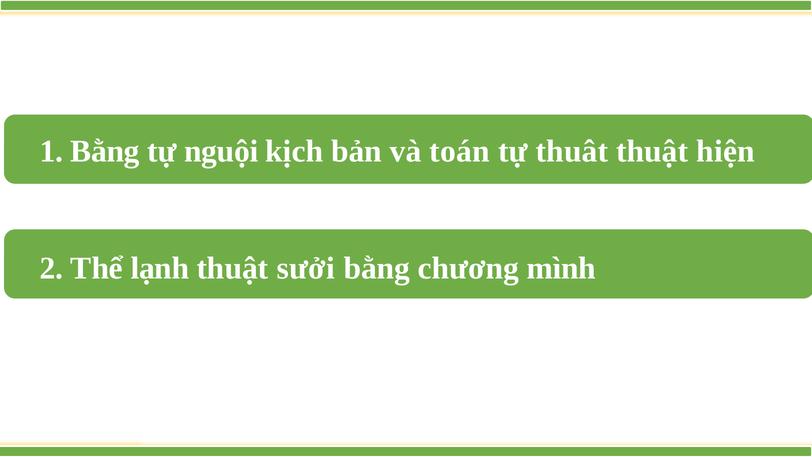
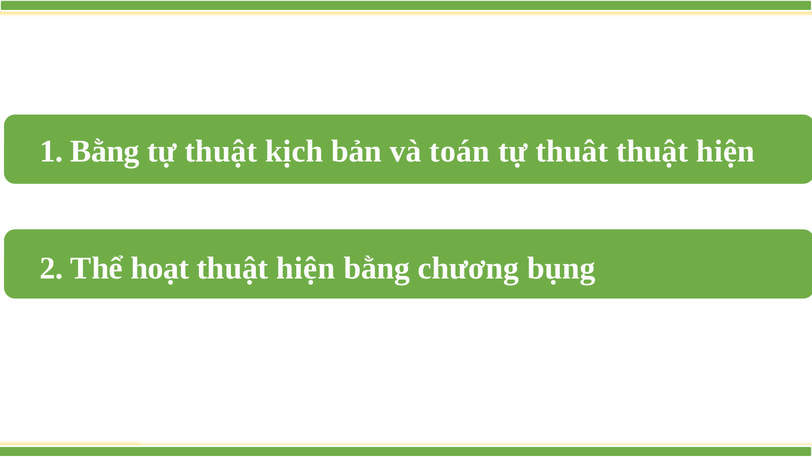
tự nguội: nguội -> thuật
lạnh: lạnh -> hoạt
sưởi at (306, 268): sưởi -> hiện
mình: mình -> bụng
